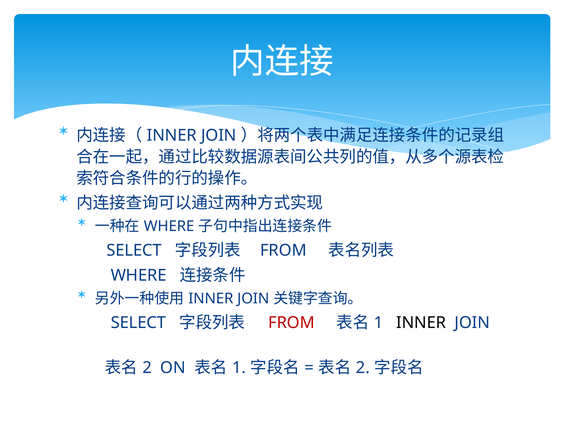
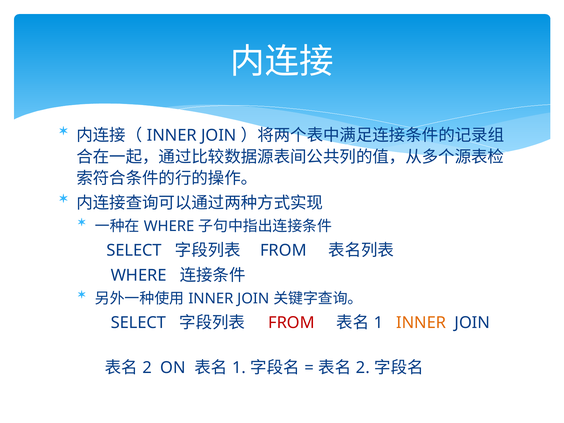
INNER at (421, 323) colour: black -> orange
